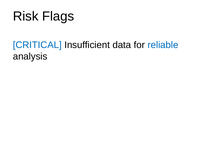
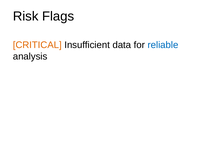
CRITICAL colour: blue -> orange
